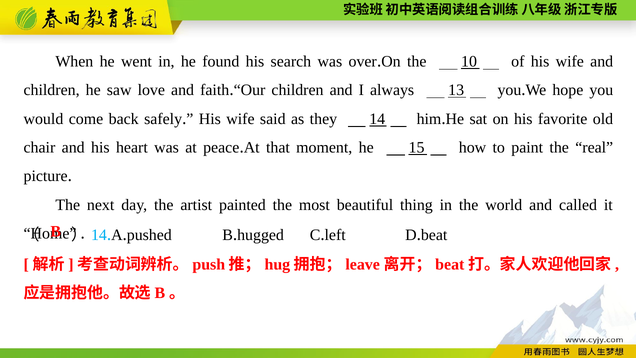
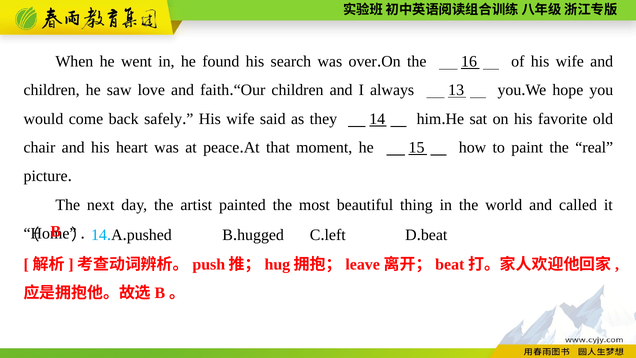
10: 10 -> 16
